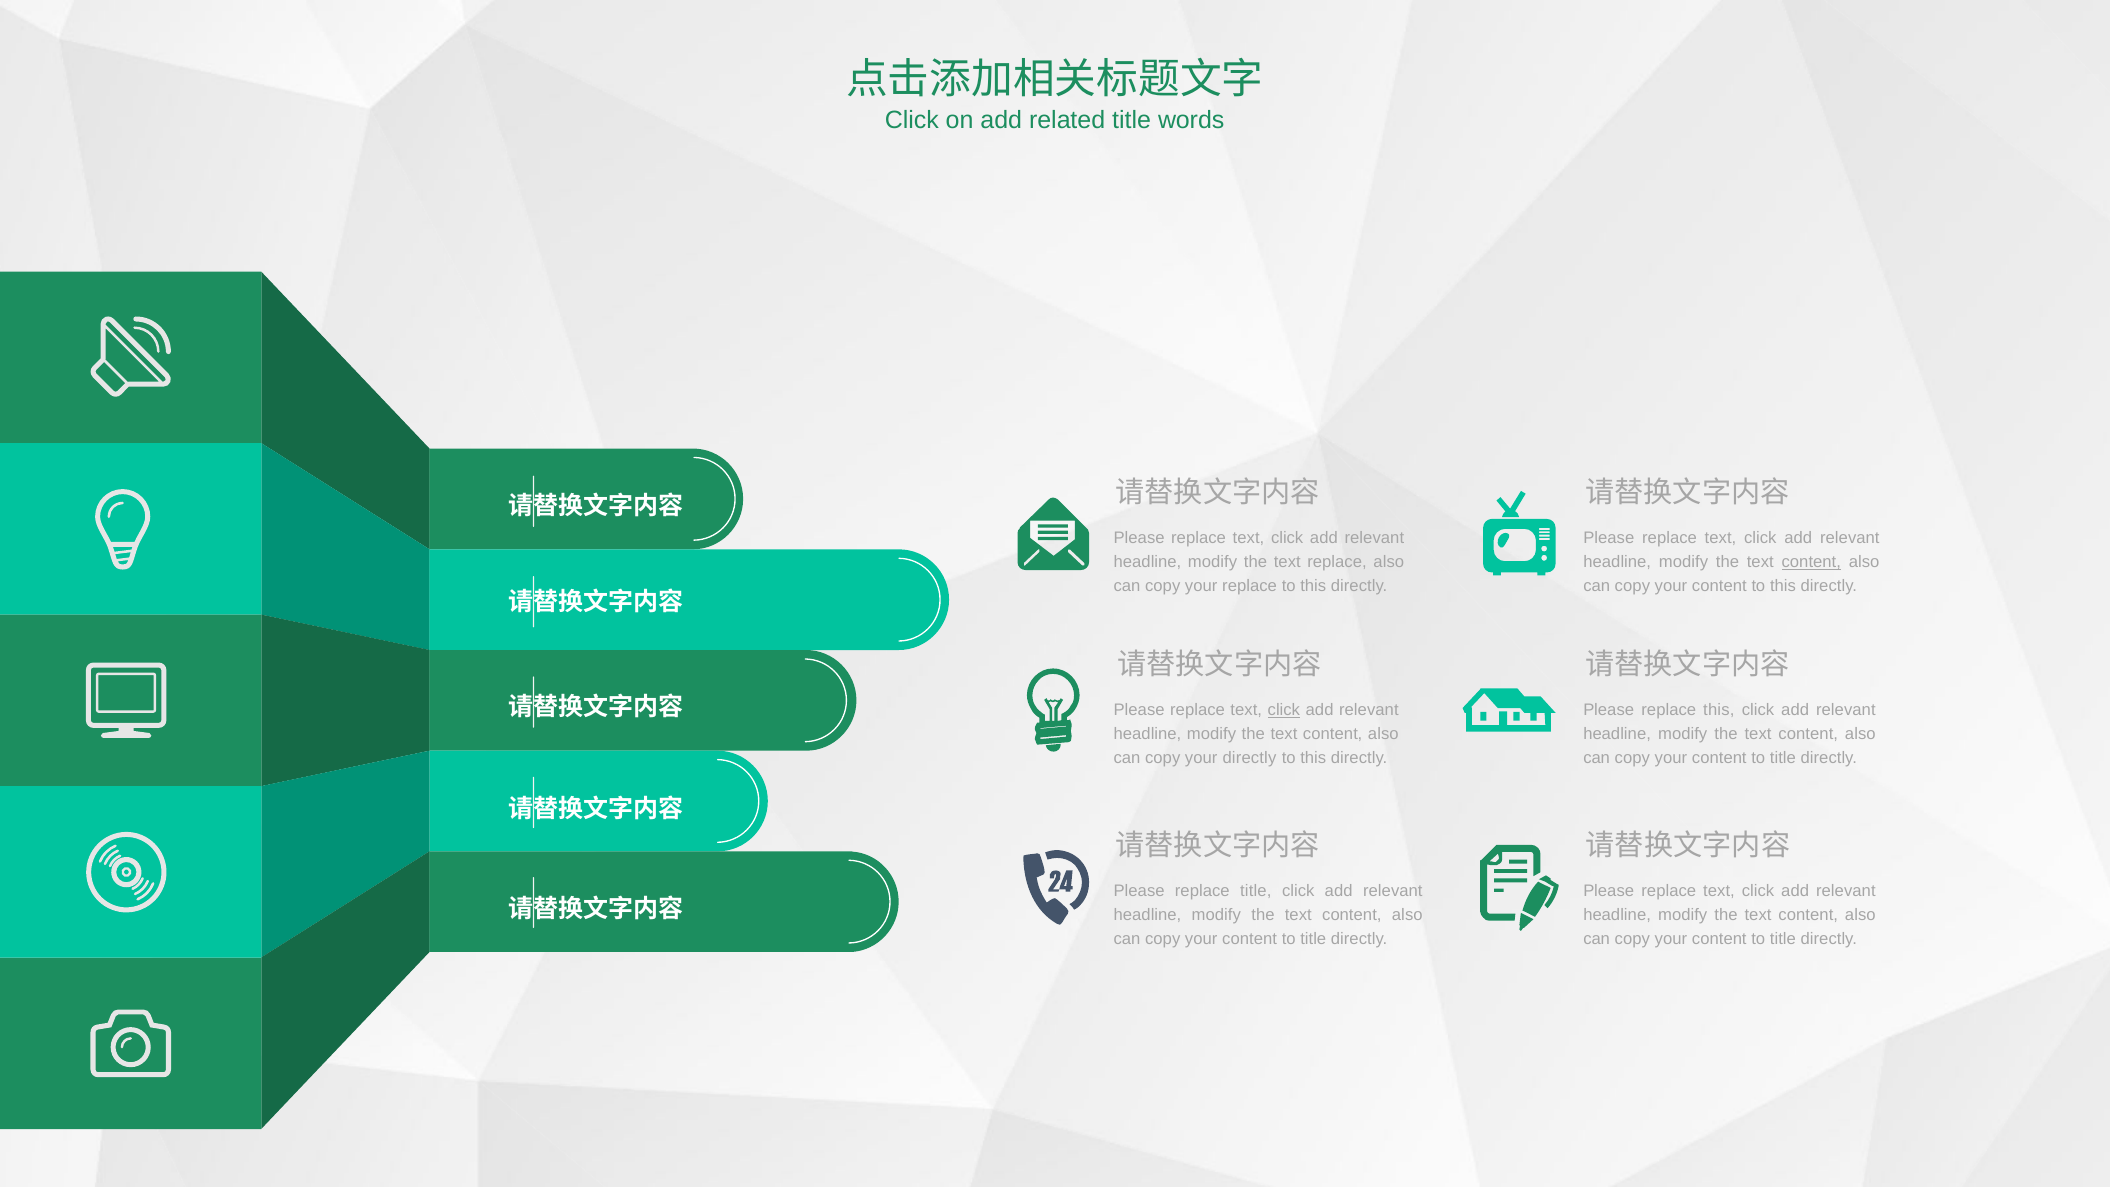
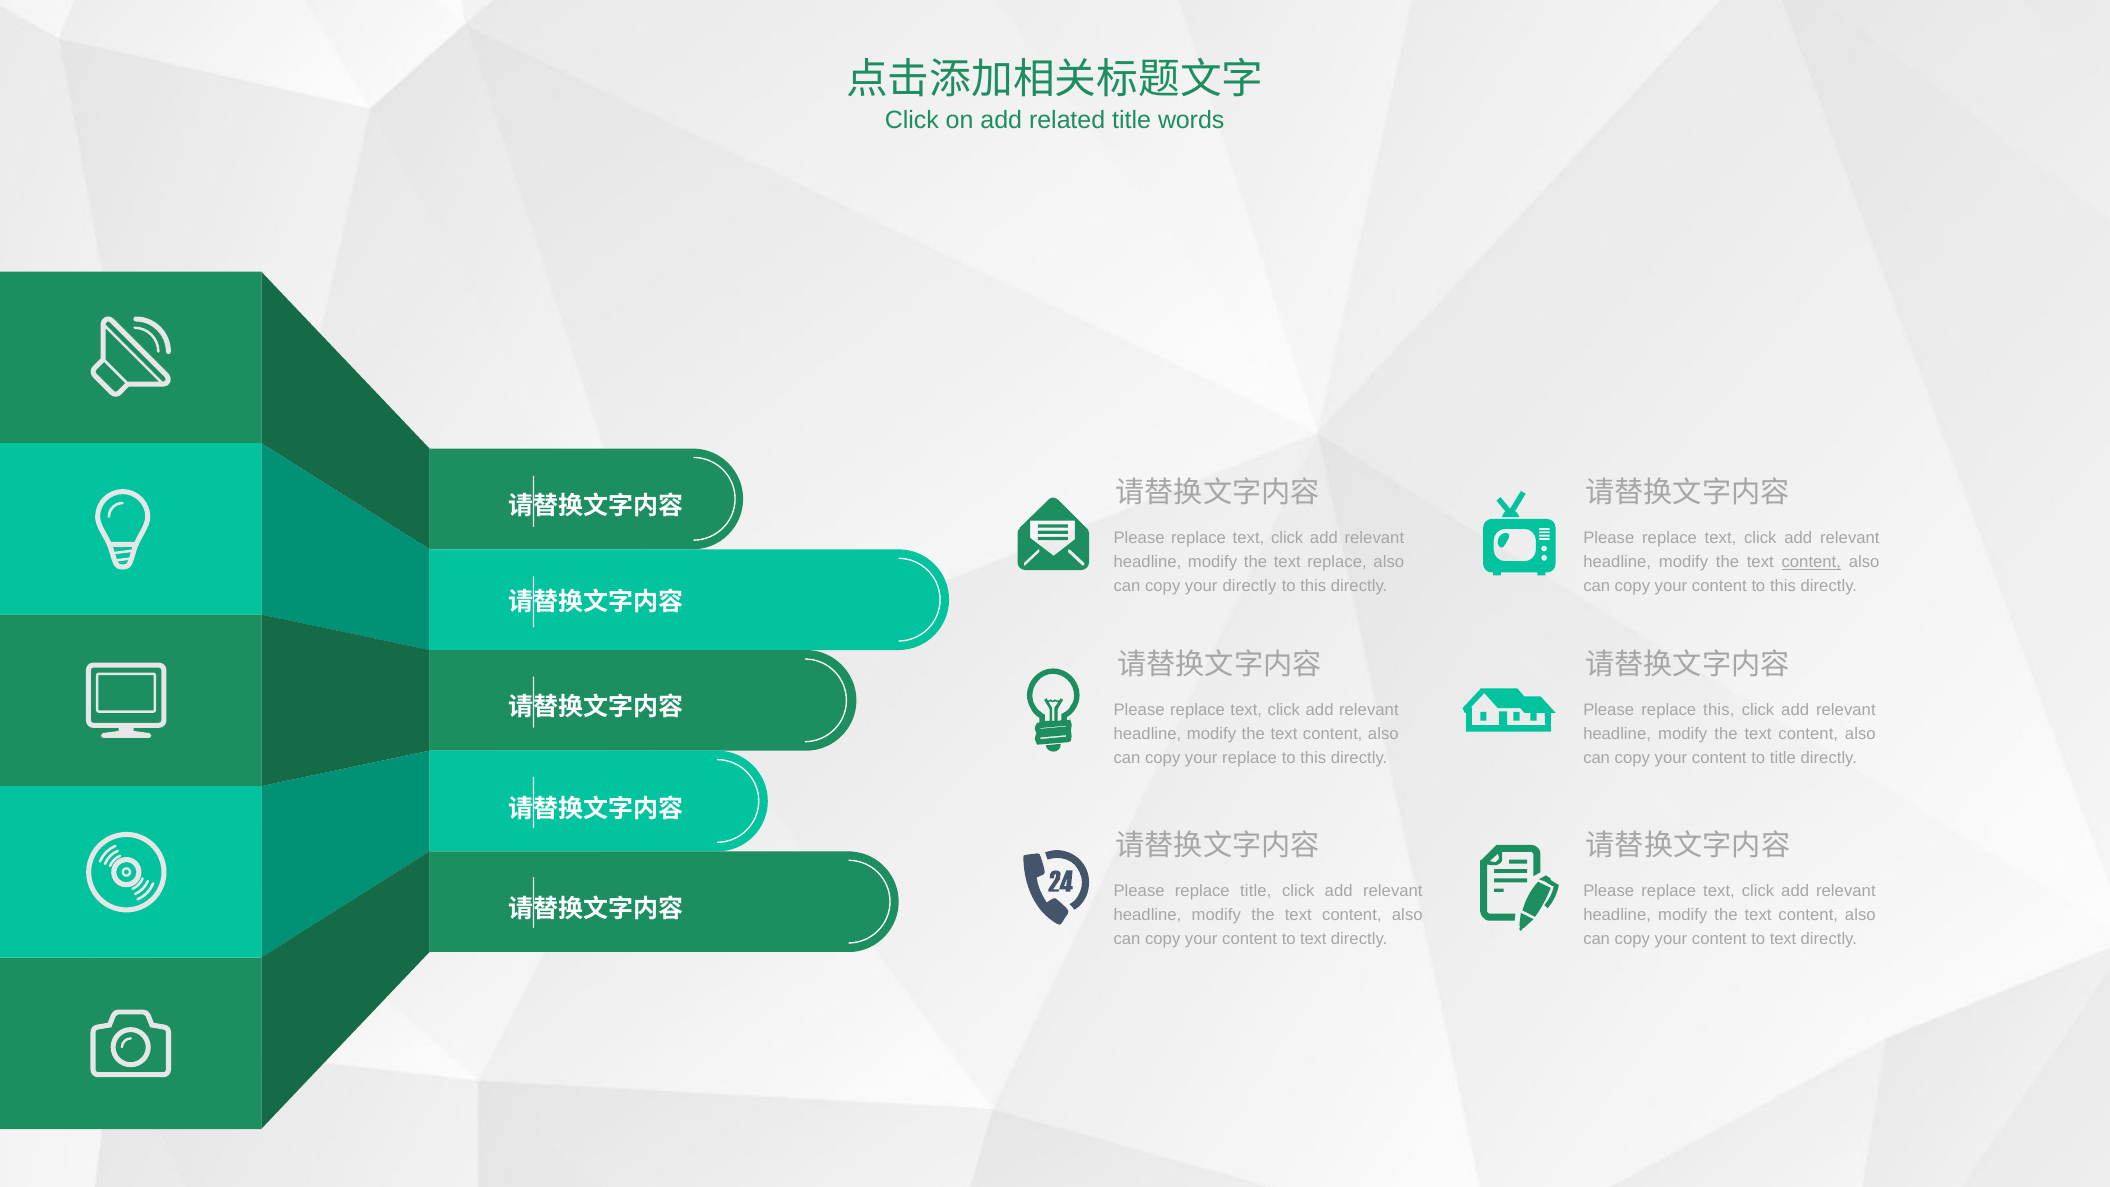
your replace: replace -> directly
click at (1284, 710) underline: present -> none
your directly: directly -> replace
title at (1313, 939): title -> text
title at (1783, 939): title -> text
